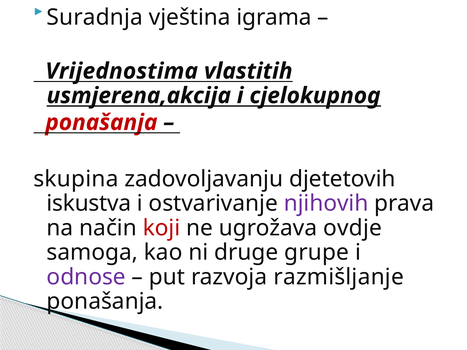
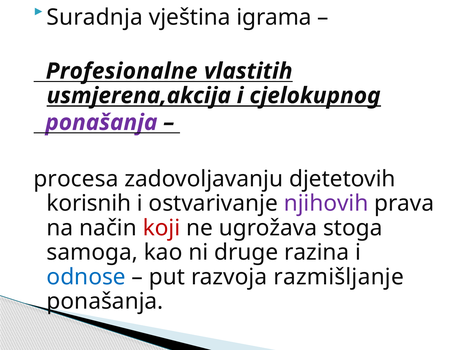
Vrijednostima: Vrijednostima -> Profesionalne
ponašanja at (101, 123) colour: red -> purple
skupina: skupina -> procesa
iskustva: iskustva -> korisnih
ovdje: ovdje -> stoga
grupe: grupe -> razina
odnose colour: purple -> blue
